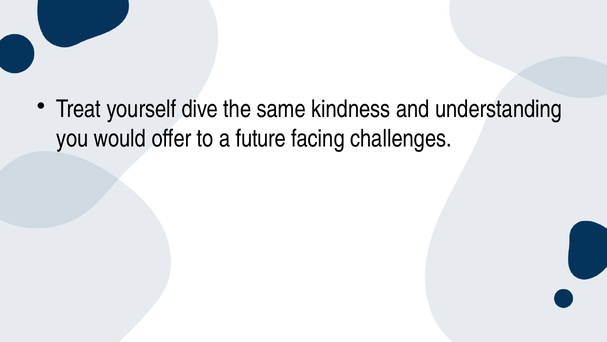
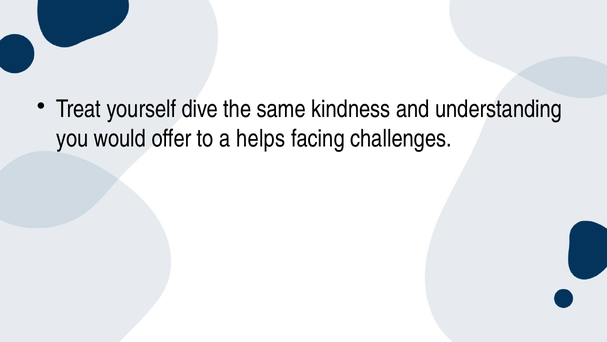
future: future -> helps
